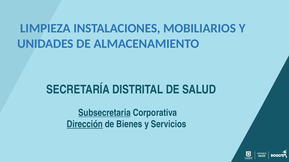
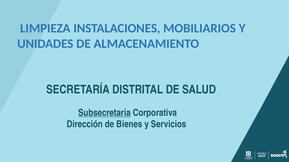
Dirección underline: present -> none
